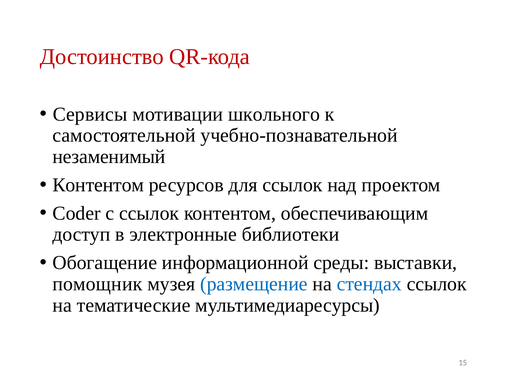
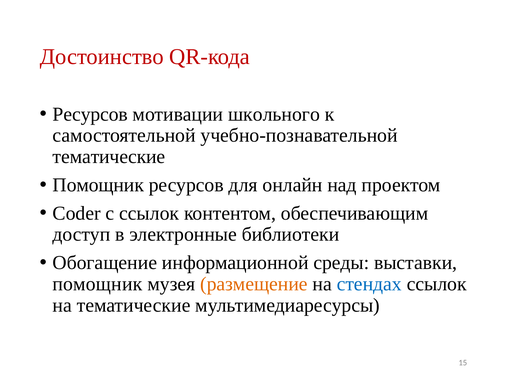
Сервисы at (90, 114): Сервисы -> Ресурсов
незаменимый at (109, 157): незаменимый -> тематические
Контентом at (98, 185): Контентом -> Помощник
для ссылок: ссылок -> онлайн
размещение colour: blue -> orange
